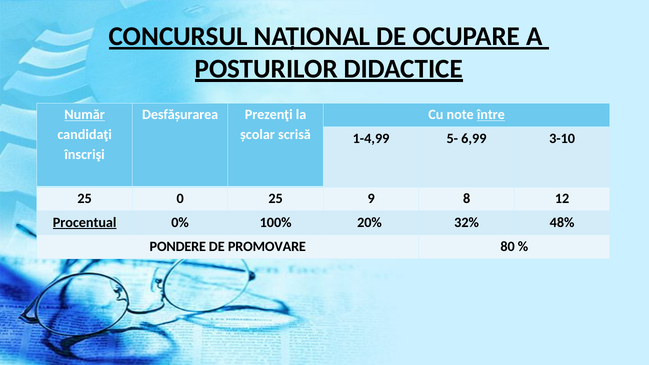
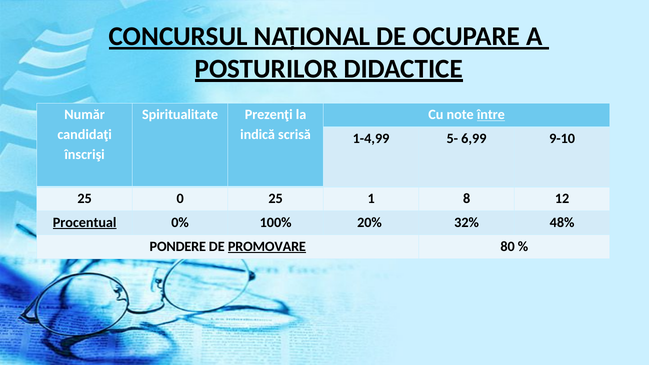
Număr underline: present -> none
Desfășurarea: Desfășurarea -> Spiritualitate
școlar: școlar -> indică
3-10: 3-10 -> 9-10
9: 9 -> 1
PROMOVARE underline: none -> present
